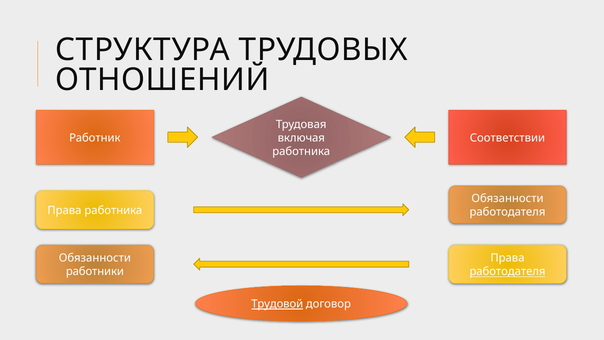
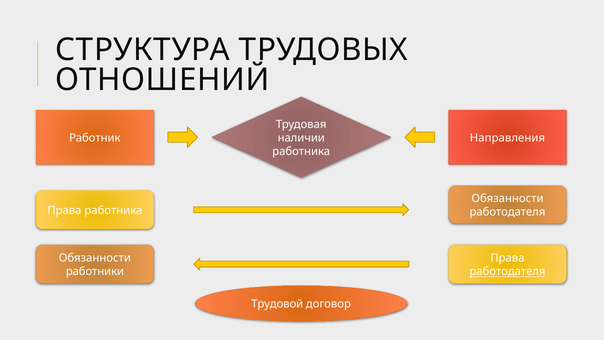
включая: включая -> наличии
Соответствии: Соответствии -> Направления
Трудовой underline: present -> none
